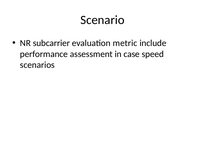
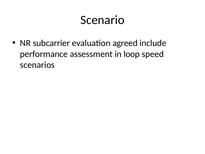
metric: metric -> agreed
case: case -> loop
